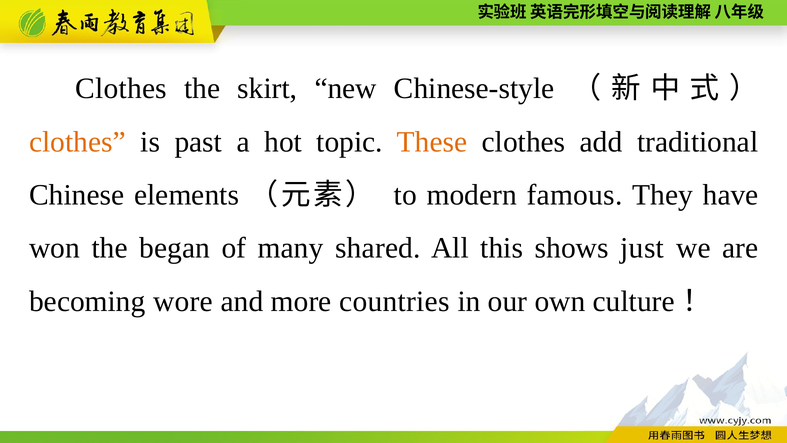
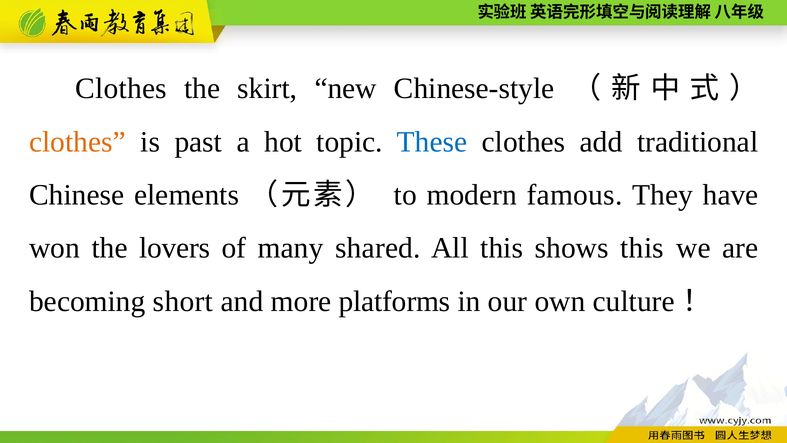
These colour: orange -> blue
began: began -> lovers
shows just: just -> this
wore: wore -> short
countries: countries -> platforms
